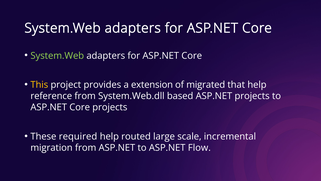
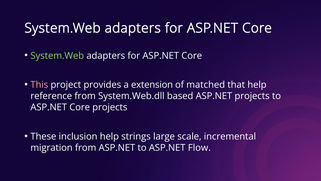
This colour: yellow -> pink
migrated: migrated -> matched
required: required -> inclusion
routed: routed -> strings
